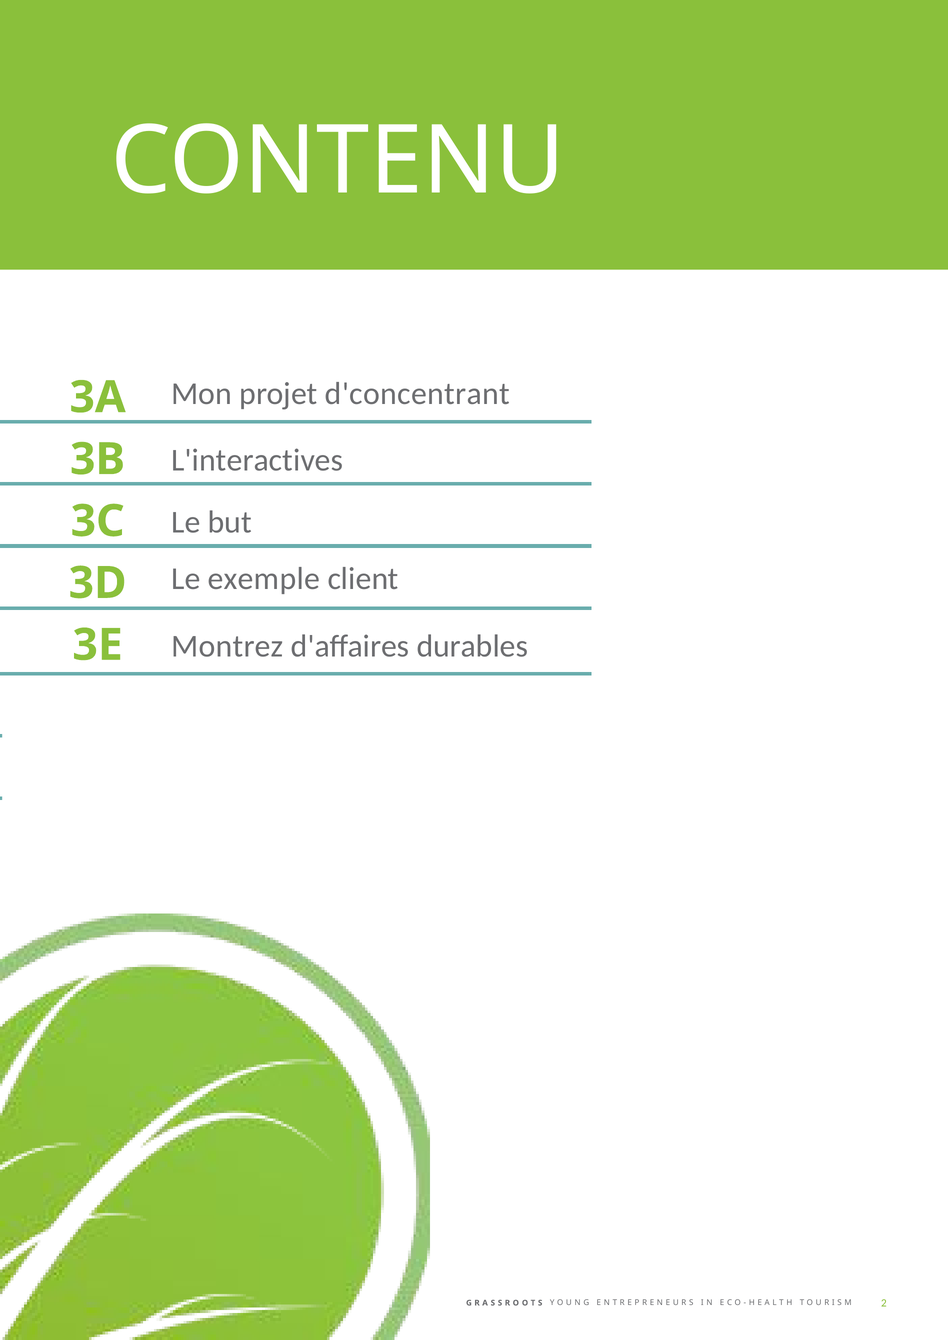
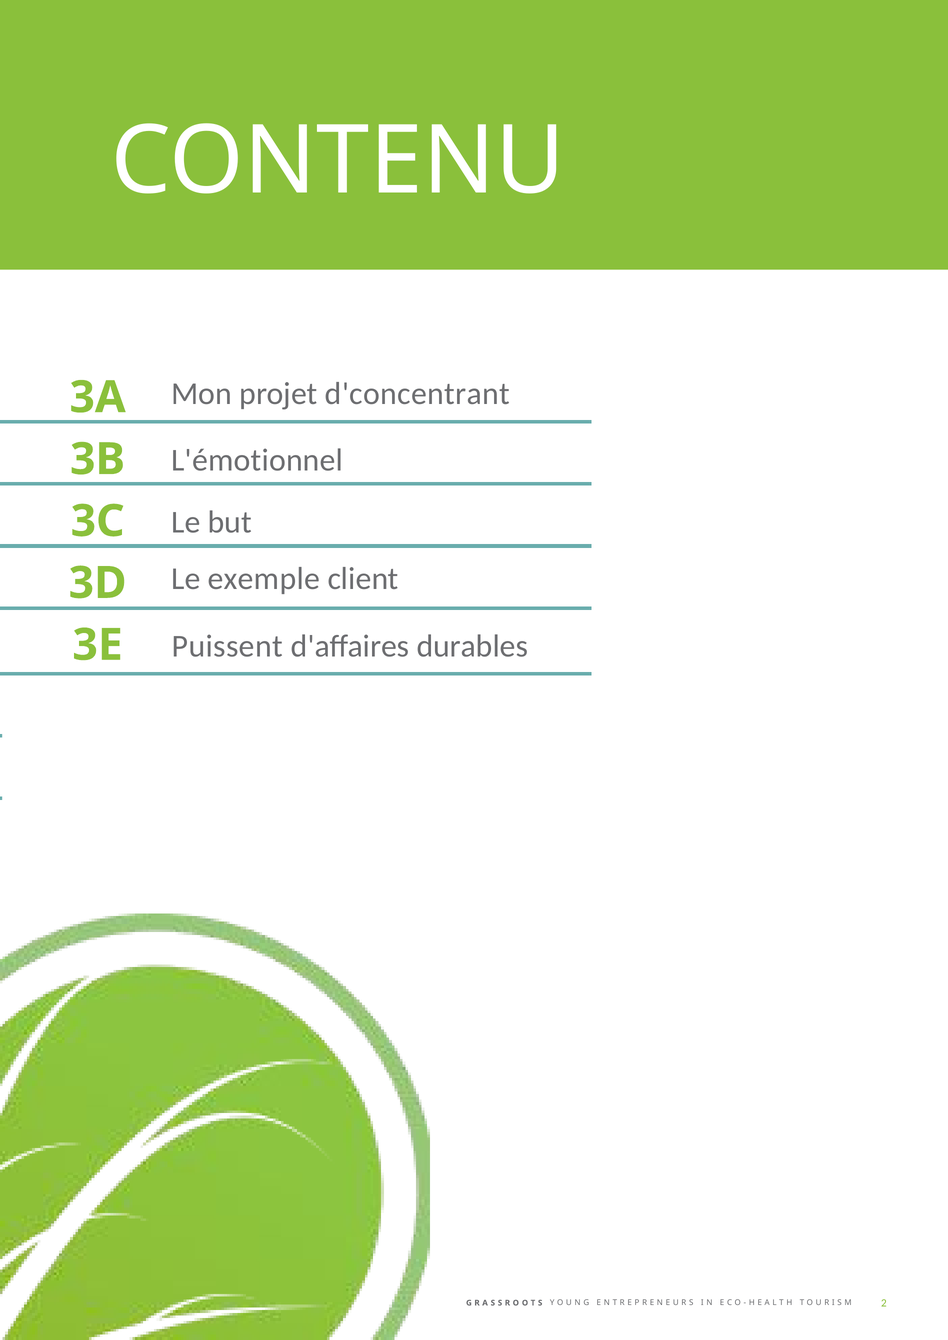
L'interactives: L'interactives -> L'émotionnel
Montrez: Montrez -> Puissent
